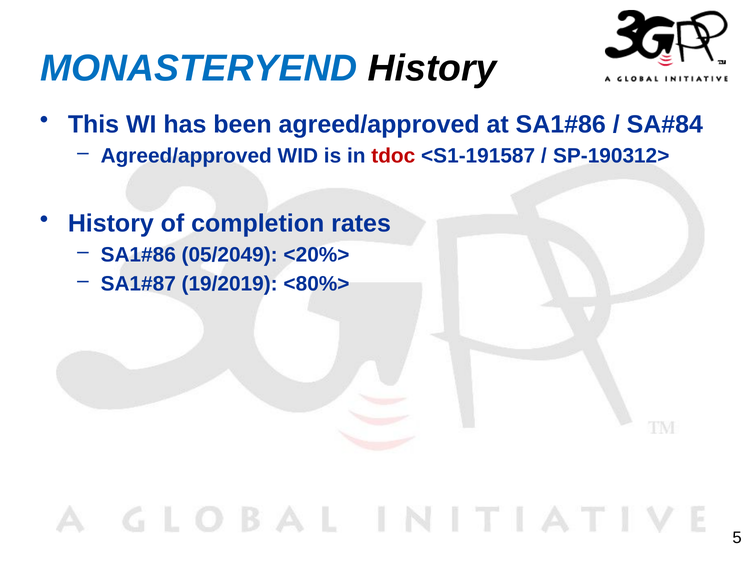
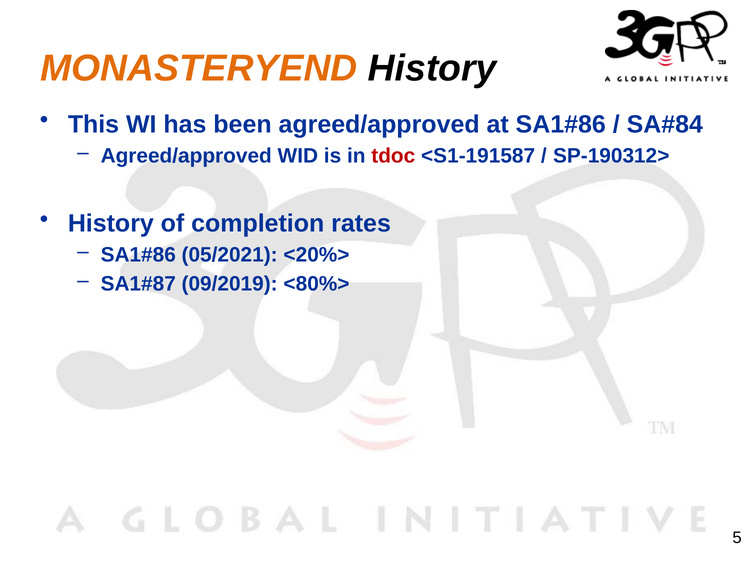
MONASTERYEND colour: blue -> orange
05/2049: 05/2049 -> 05/2021
19/2019: 19/2019 -> 09/2019
